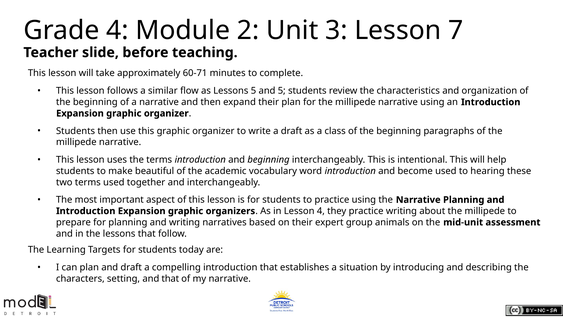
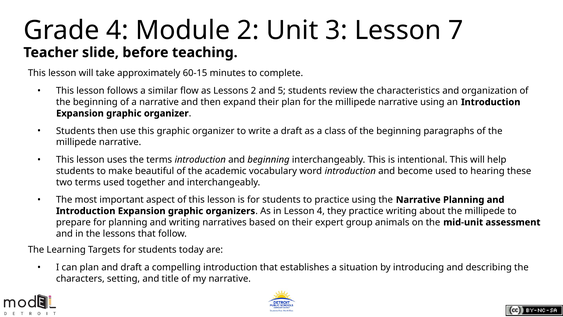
60-71: 60-71 -> 60-15
Lessons 5: 5 -> 2
and that: that -> title
